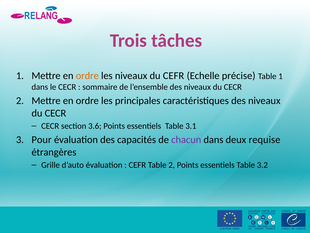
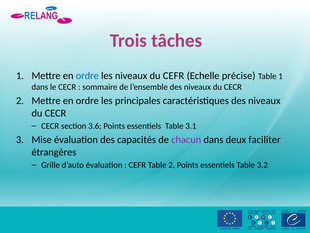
ordre at (87, 76) colour: orange -> blue
Pour: Pour -> Mise
requise: requise -> faciliter
